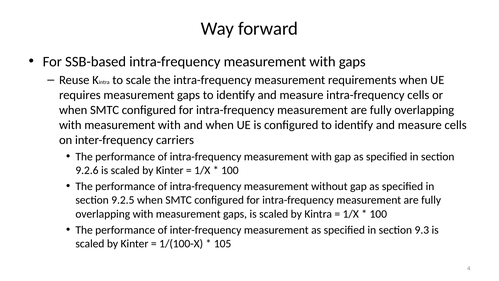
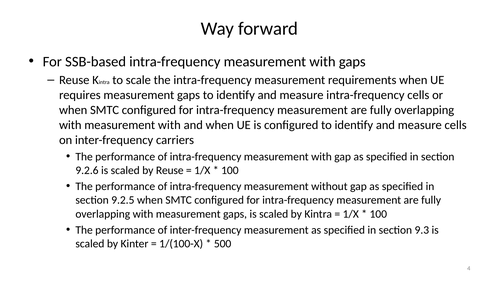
Kinter at (170, 170): Kinter -> Reuse
105: 105 -> 500
